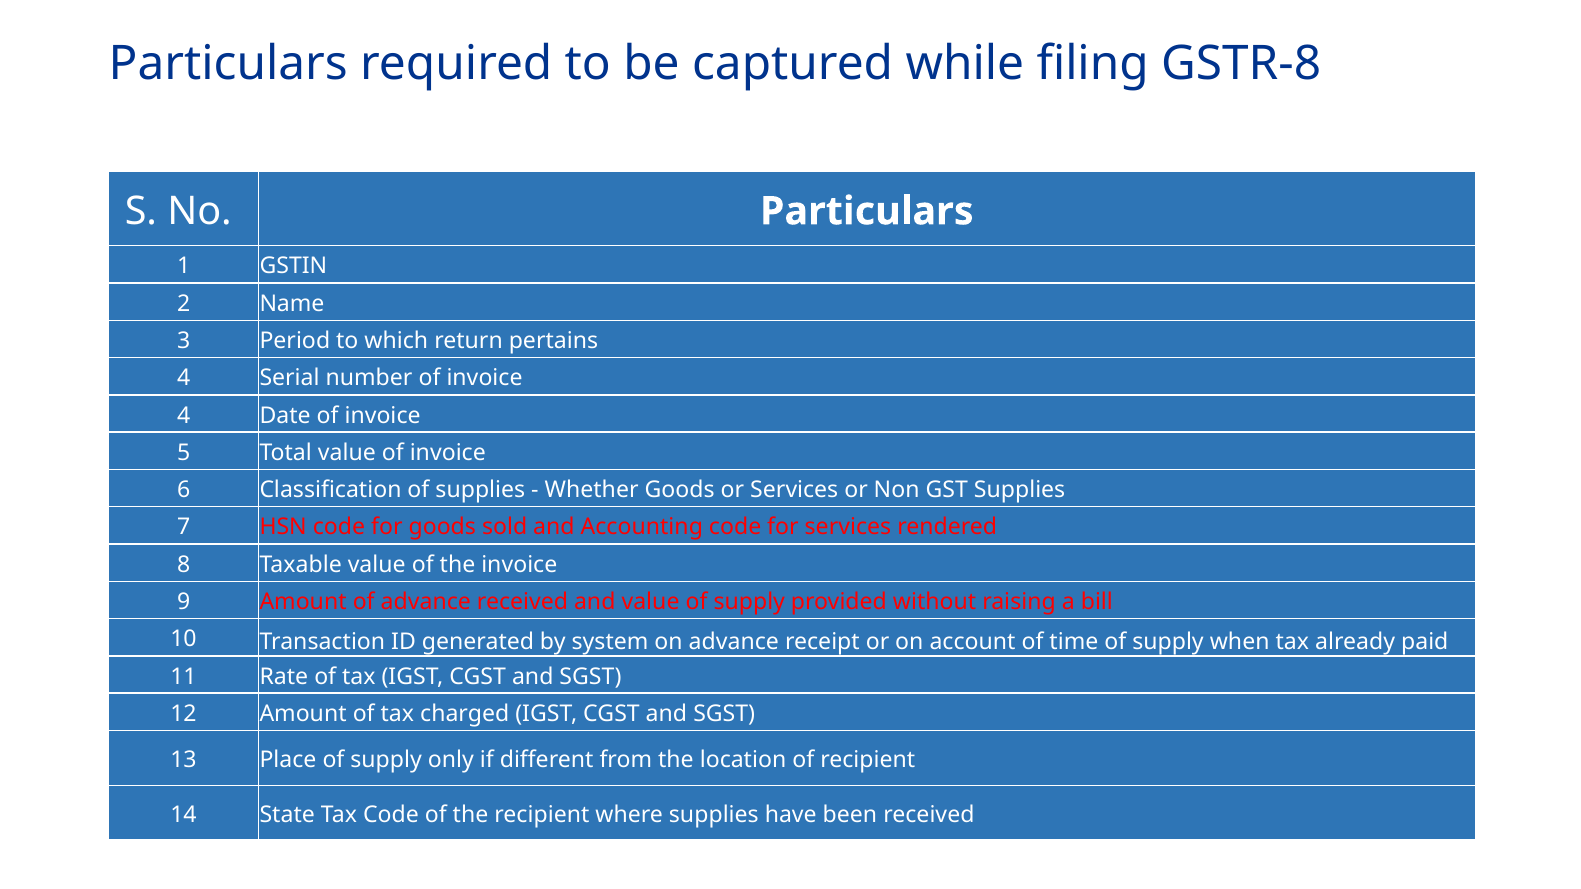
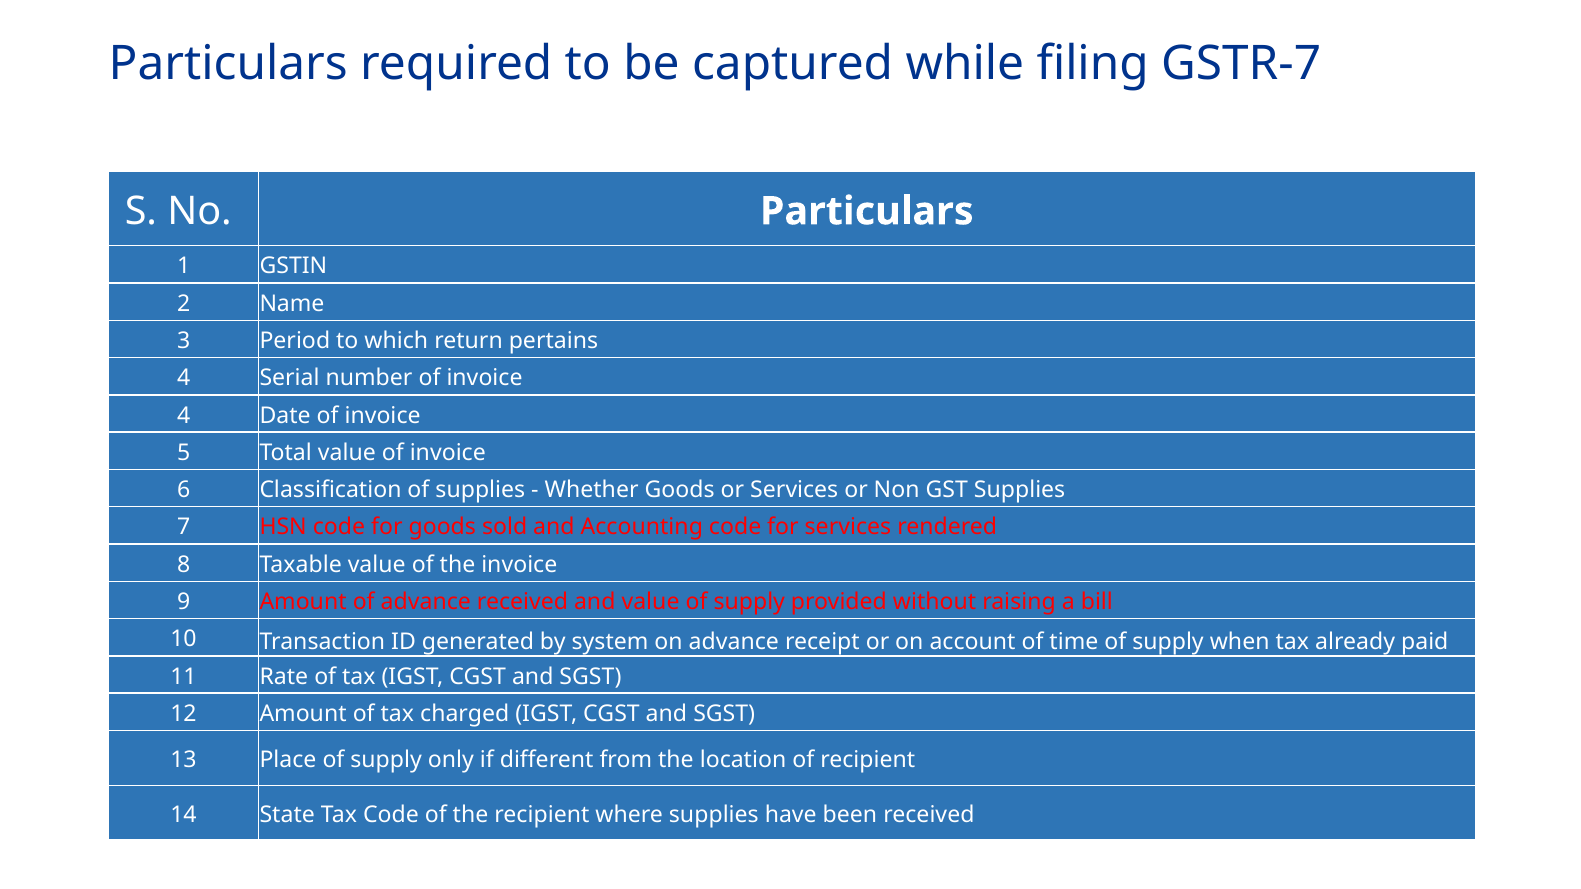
GSTR-8: GSTR-8 -> GSTR-7
